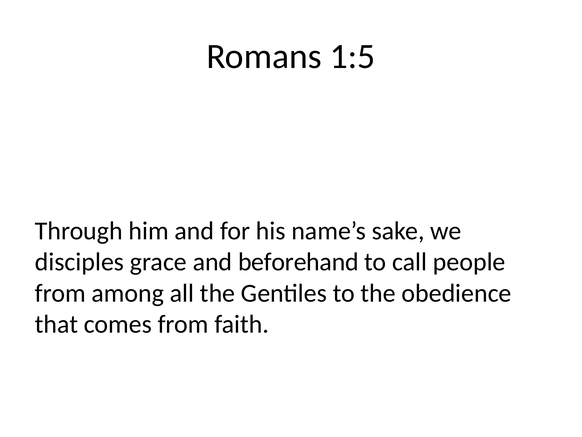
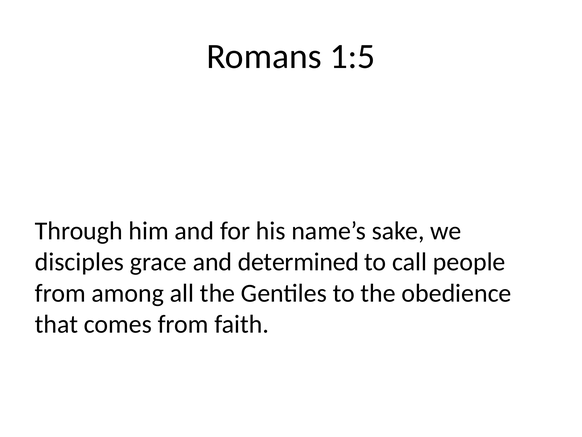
beforehand: beforehand -> determined
